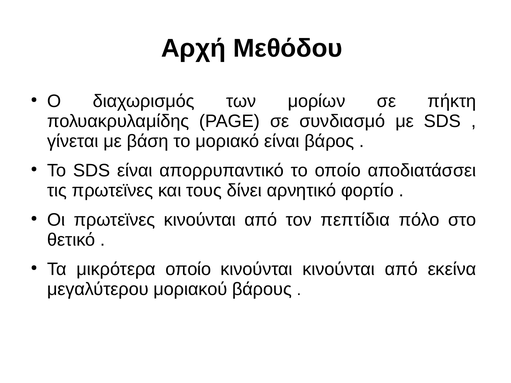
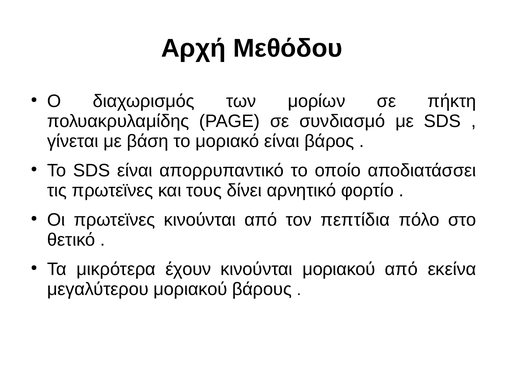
μικρότερα οποίο: οποίο -> έχουν
κινούνται κινούνται: κινούνται -> μοριακού
